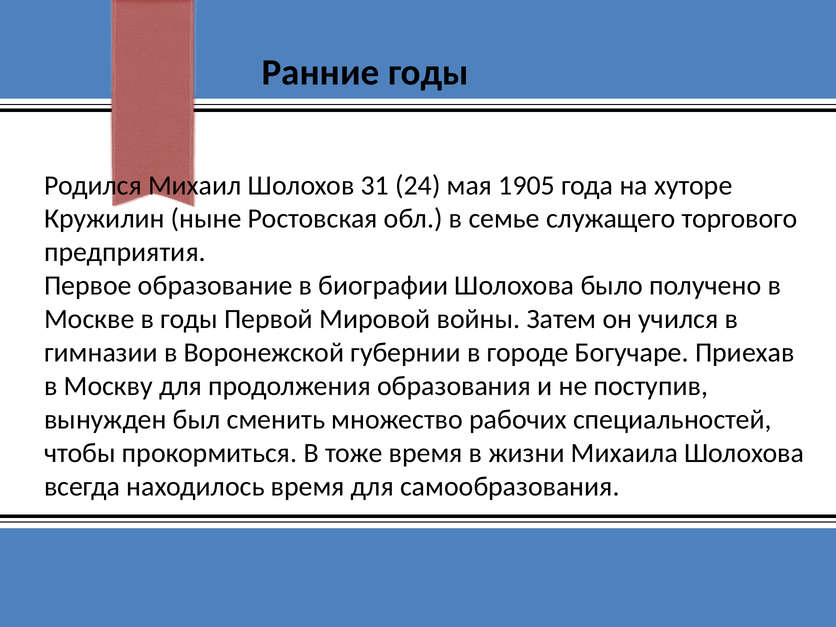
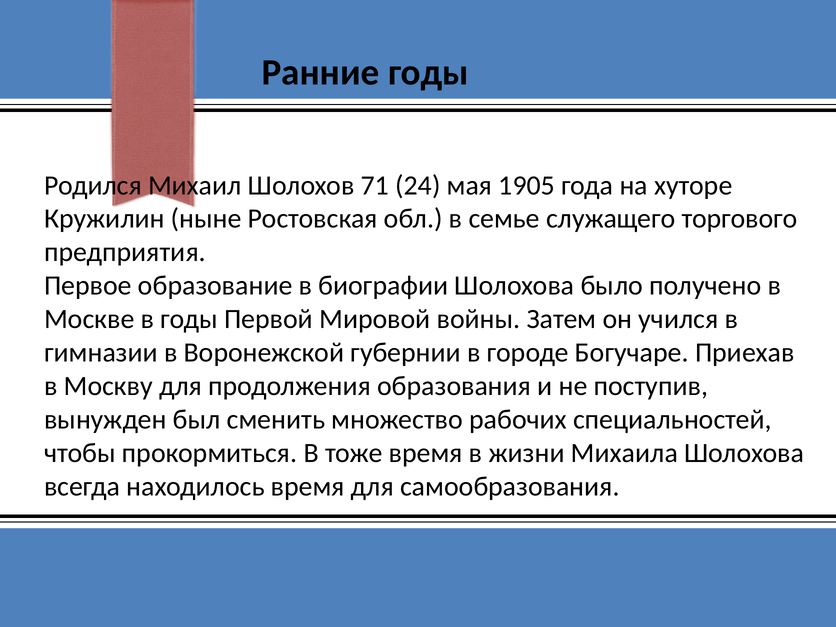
31: 31 -> 71
